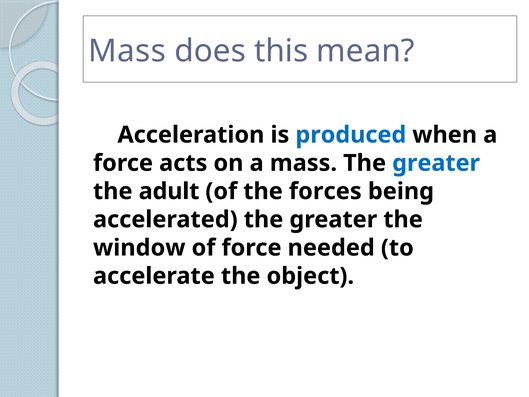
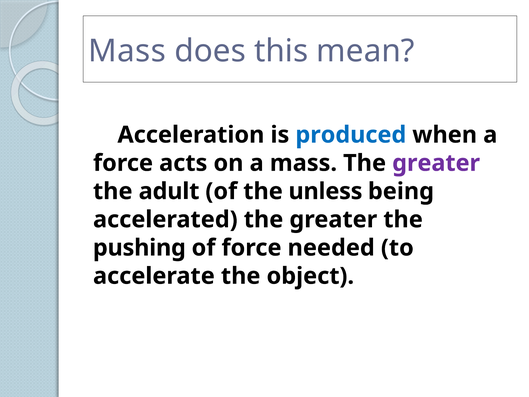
greater at (436, 163) colour: blue -> purple
forces: forces -> unless
window: window -> pushing
